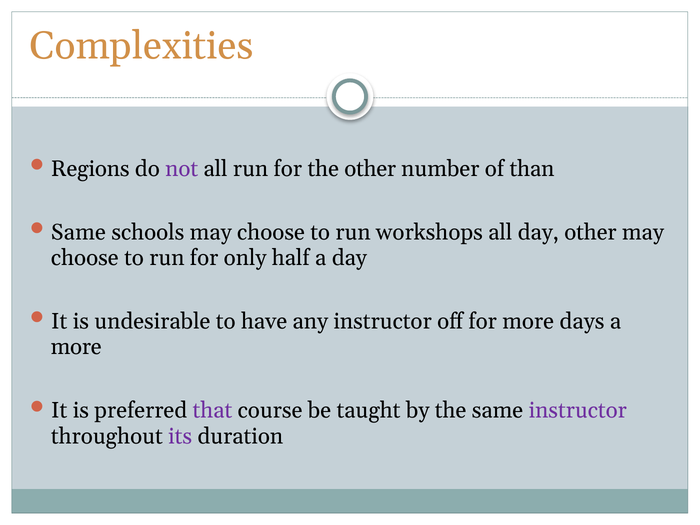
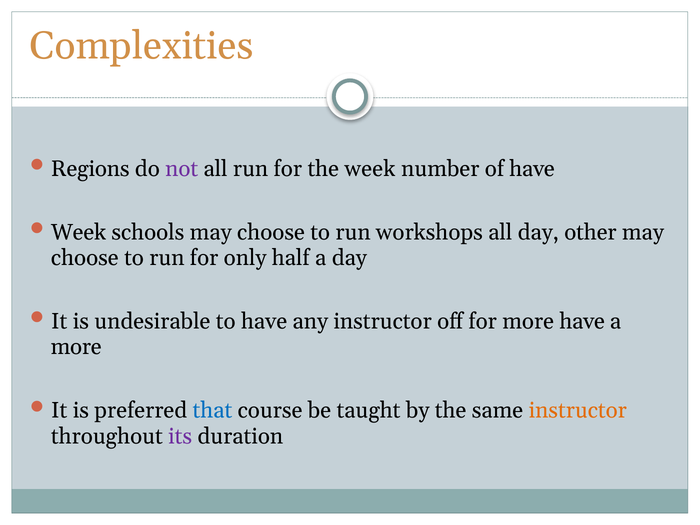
the other: other -> week
of than: than -> have
Same at (78, 232): Same -> Week
more days: days -> have
that colour: purple -> blue
instructor at (578, 411) colour: purple -> orange
